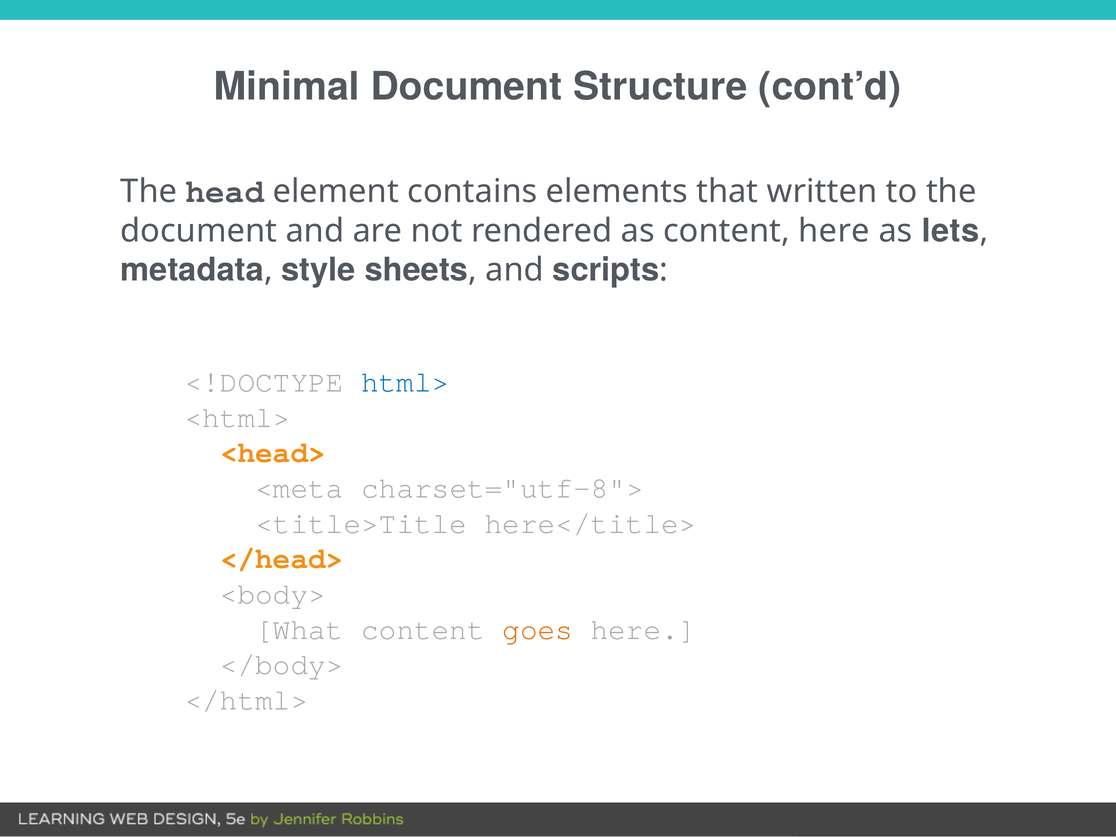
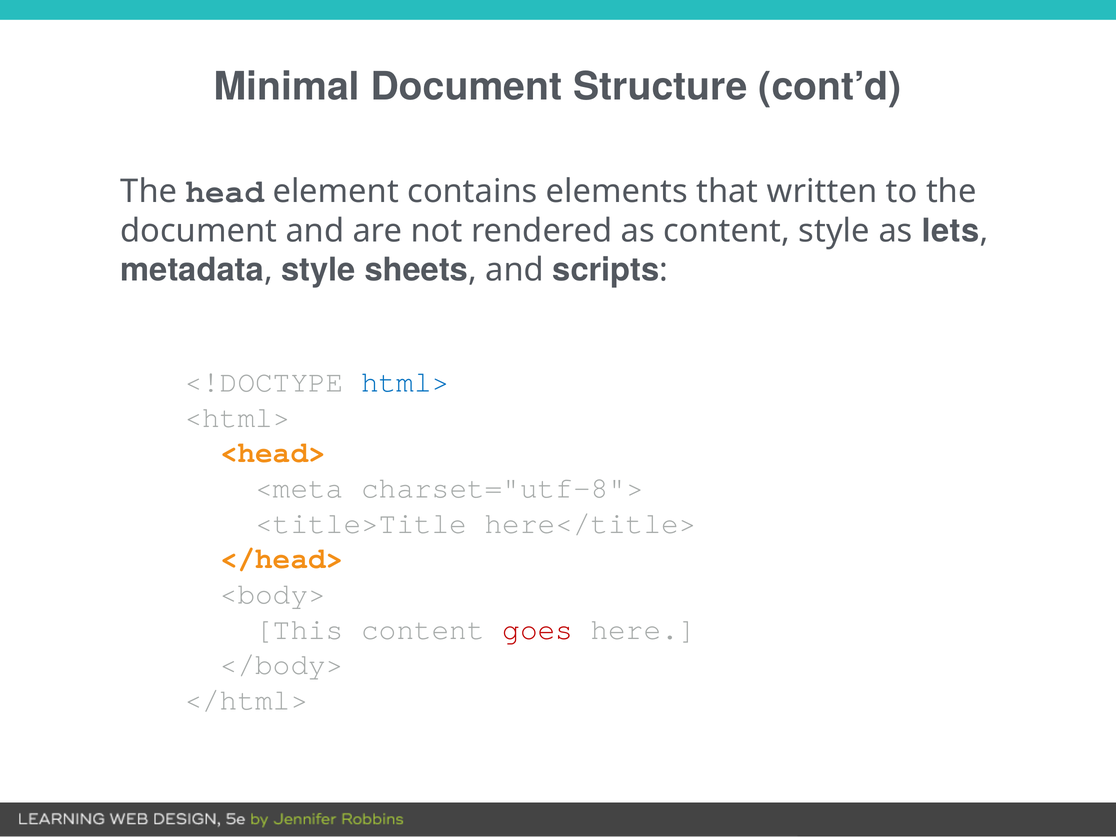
content here: here -> style
What: What -> This
goes colour: orange -> red
